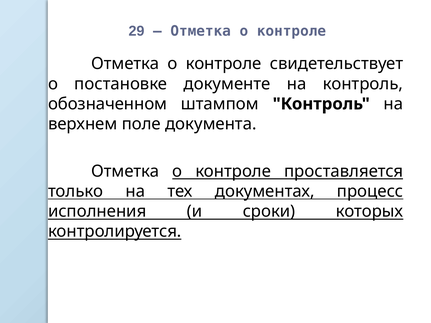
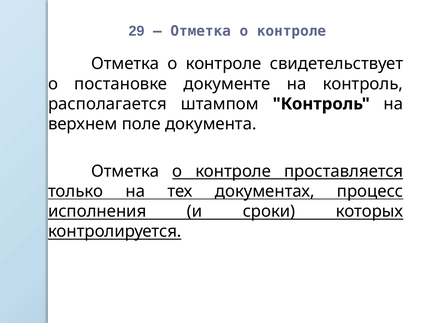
обозначенном: обозначенном -> располагается
